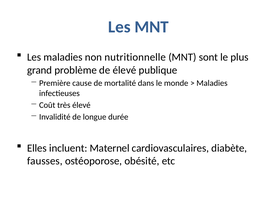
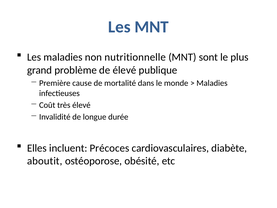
Maternel: Maternel -> Précoces
fausses: fausses -> aboutit
